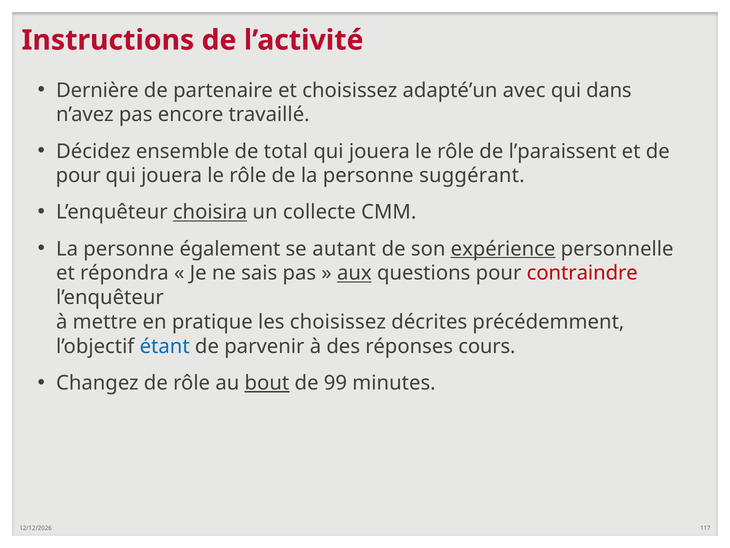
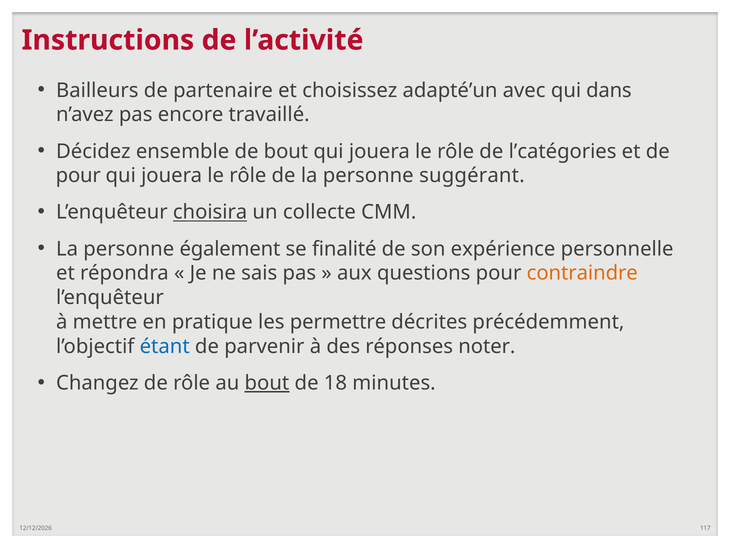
Dernière: Dernière -> Bailleurs
de total: total -> bout
l’paraissent: l’paraissent -> l’catégories
autant: autant -> finalité
expérience underline: present -> none
aux underline: present -> none
contraindre colour: red -> orange
les choisissez: choisissez -> permettre
cours: cours -> noter
99: 99 -> 18
